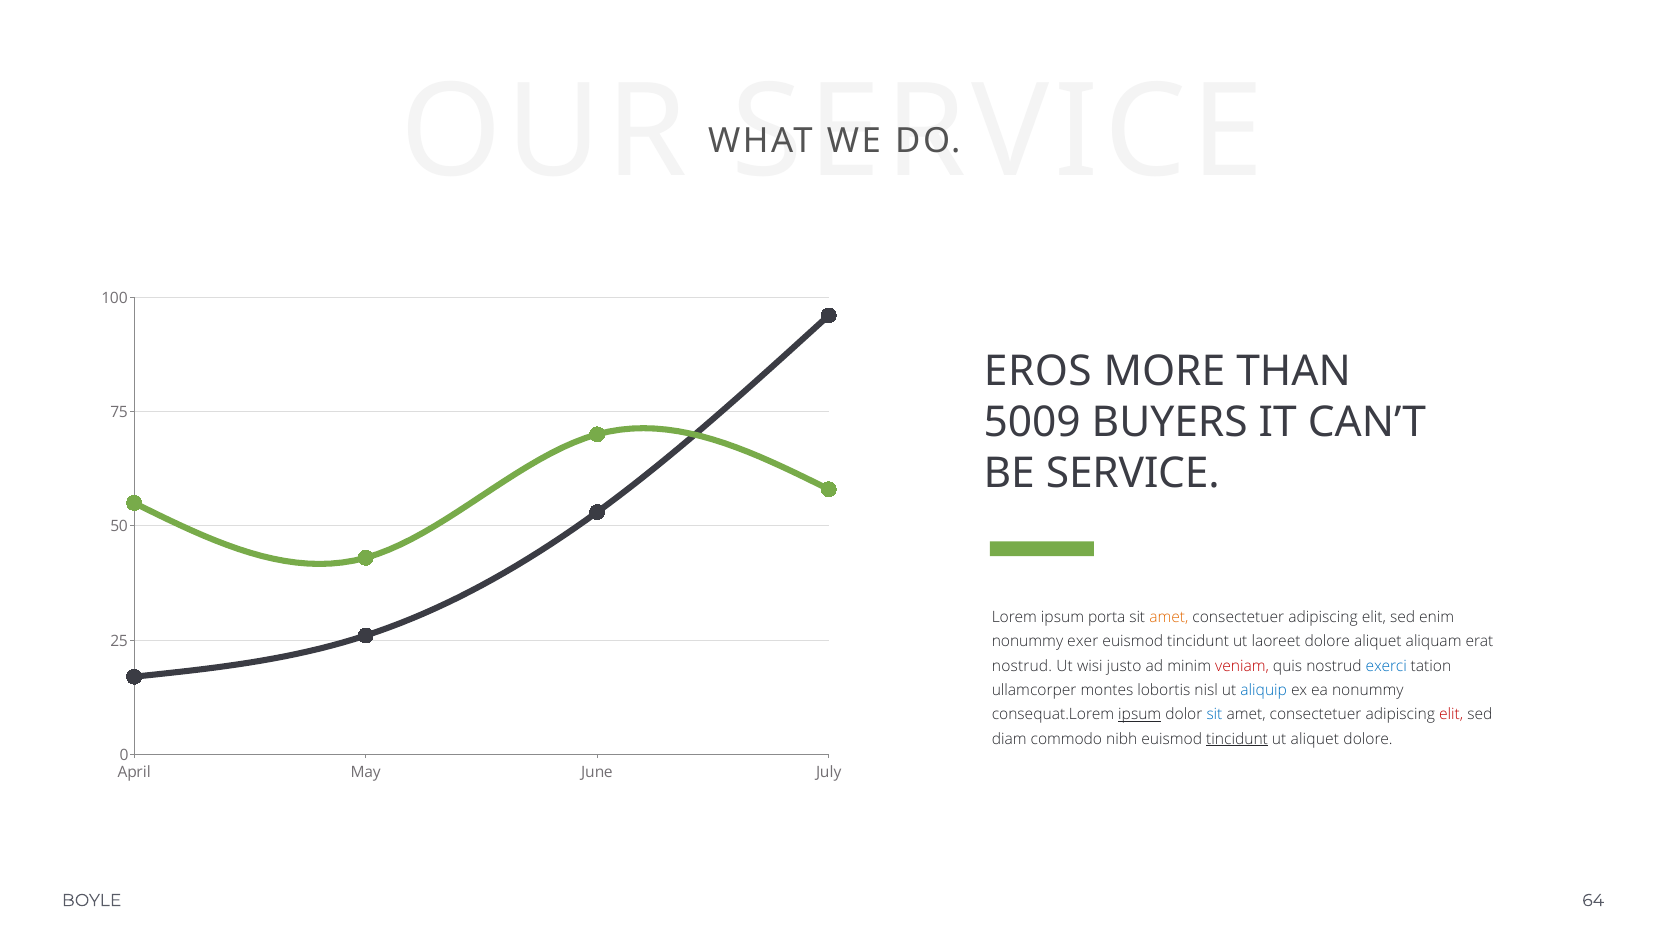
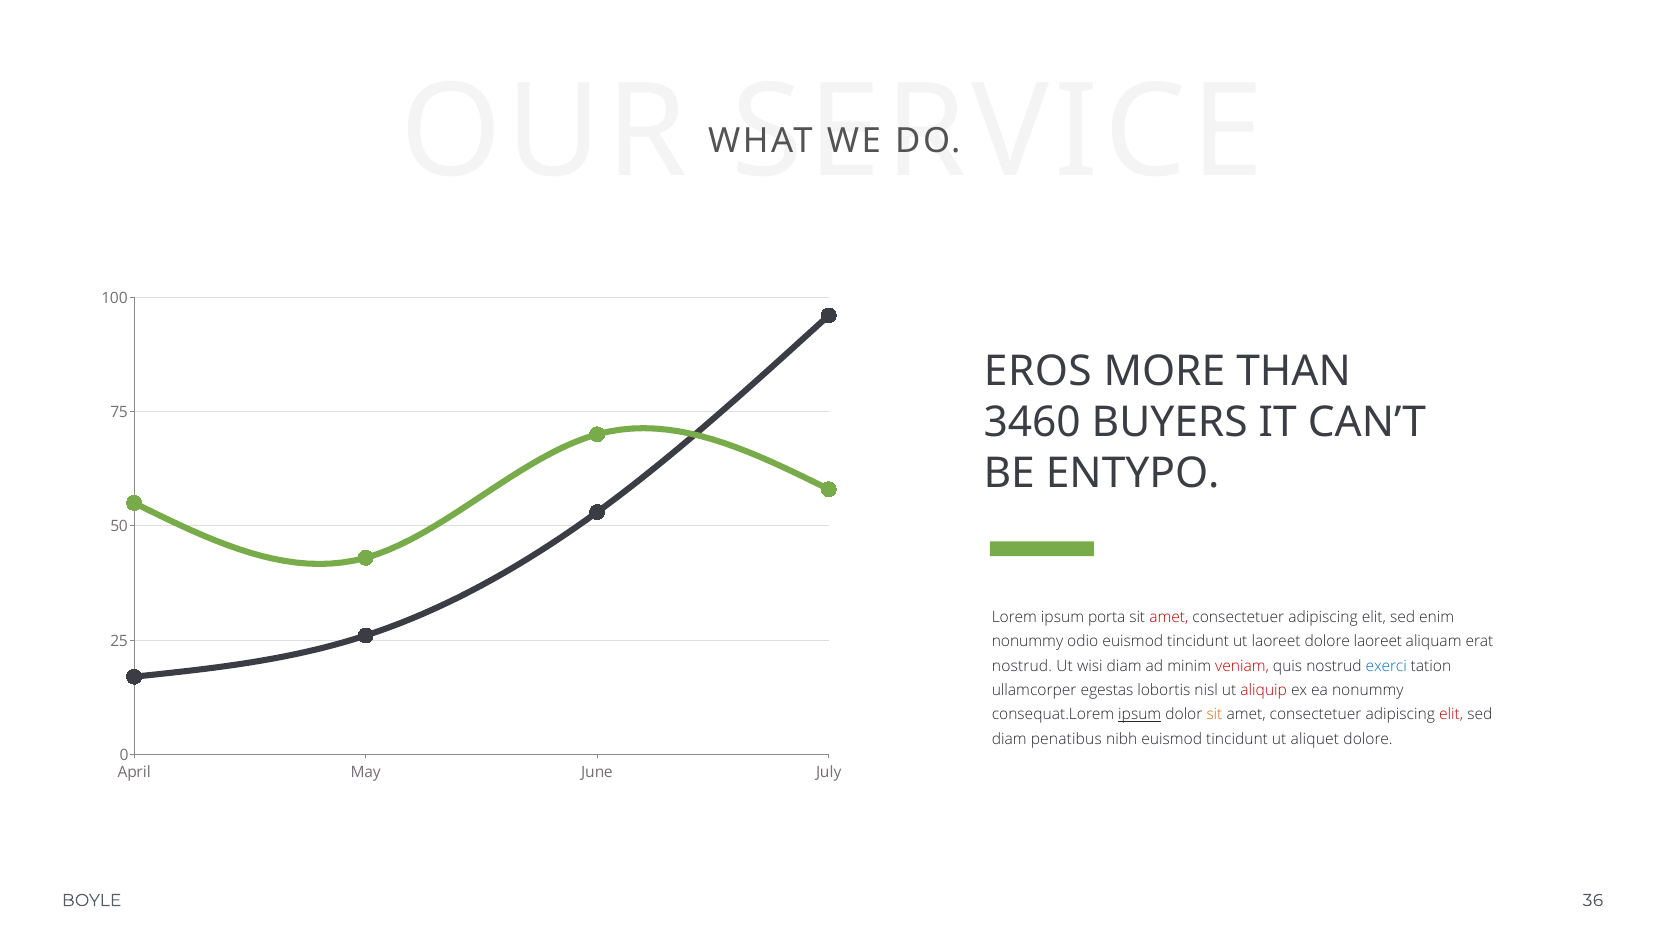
5009: 5009 -> 3460
BE SERVICE: SERVICE -> ENTYPO
amet at (1169, 618) colour: orange -> red
exer: exer -> odio
dolore aliquet: aliquet -> laoreet
wisi justo: justo -> diam
montes: montes -> egestas
aliquip colour: blue -> red
sit at (1214, 715) colour: blue -> orange
commodo: commodo -> penatibus
tincidunt at (1237, 739) underline: present -> none
64: 64 -> 36
